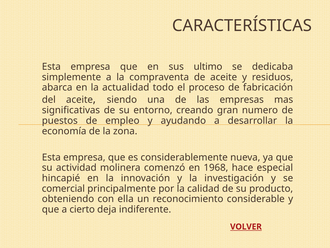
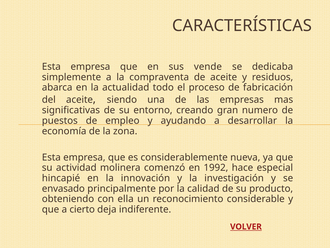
ultimo: ultimo -> vende
1968: 1968 -> 1992
comercial: comercial -> envasado
